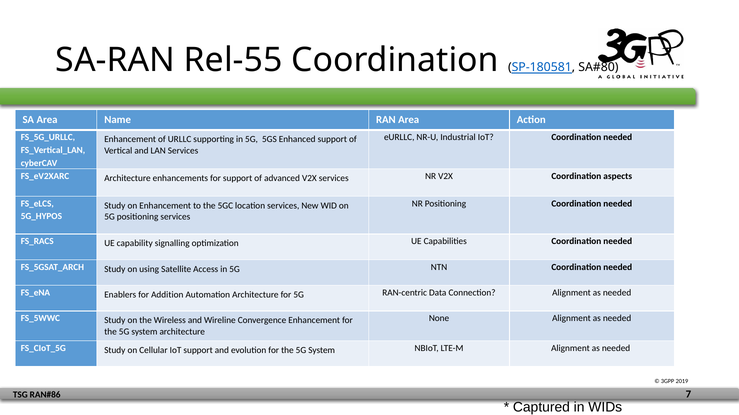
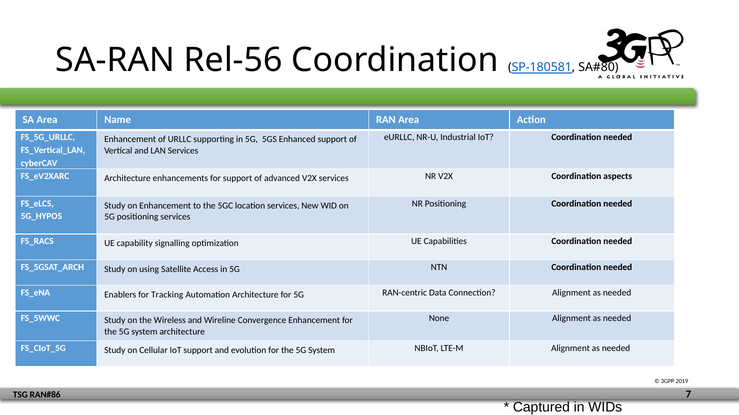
Rel-55: Rel-55 -> Rel-56
Addition: Addition -> Tracking
